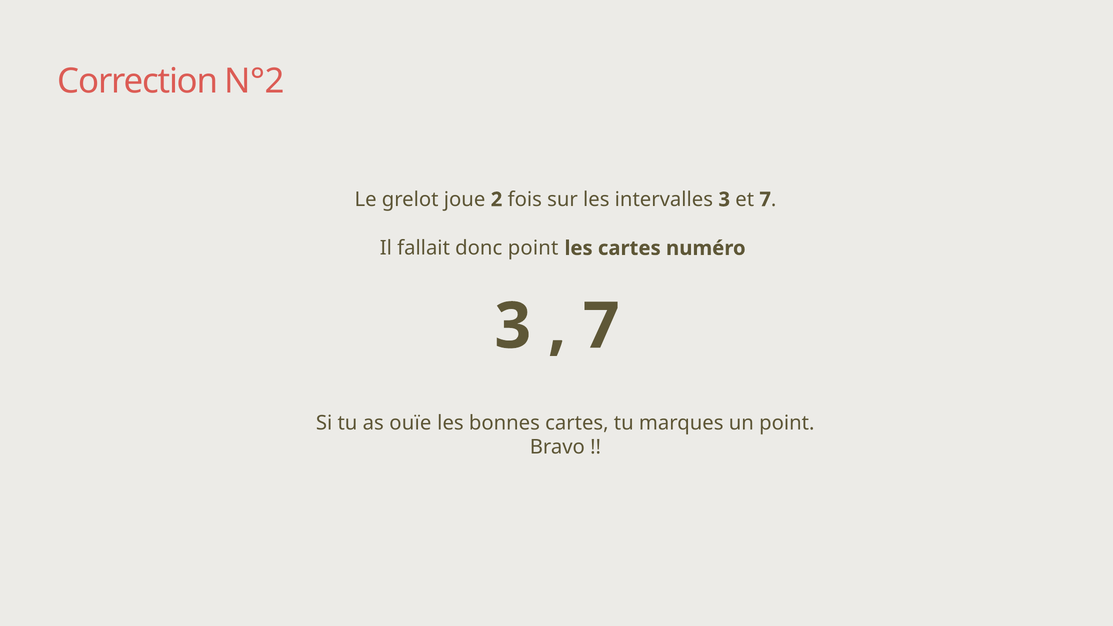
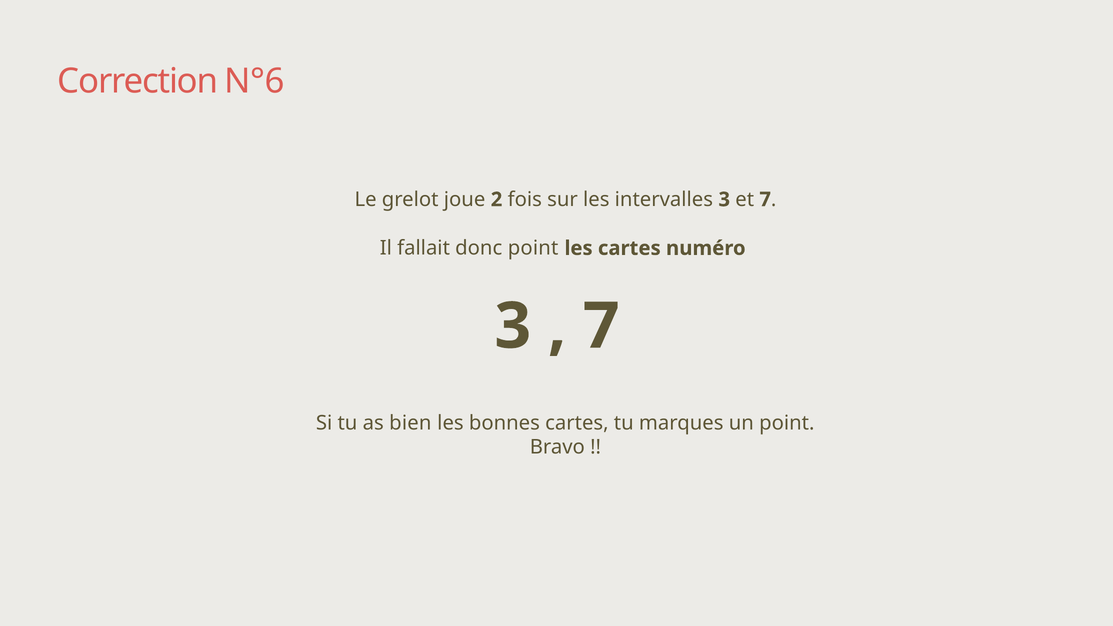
N°2: N°2 -> N°6
ouïe: ouïe -> bien
